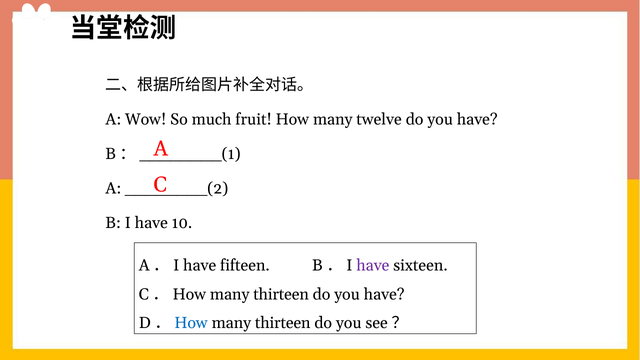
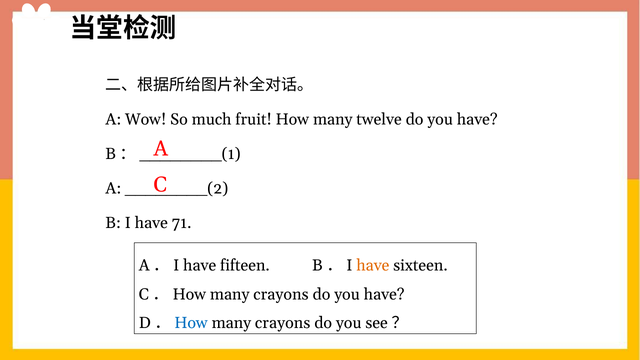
10: 10 -> 71
have at (373, 265) colour: purple -> orange
thirteen at (281, 294): thirteen -> crayons
thirteen at (283, 323): thirteen -> crayons
